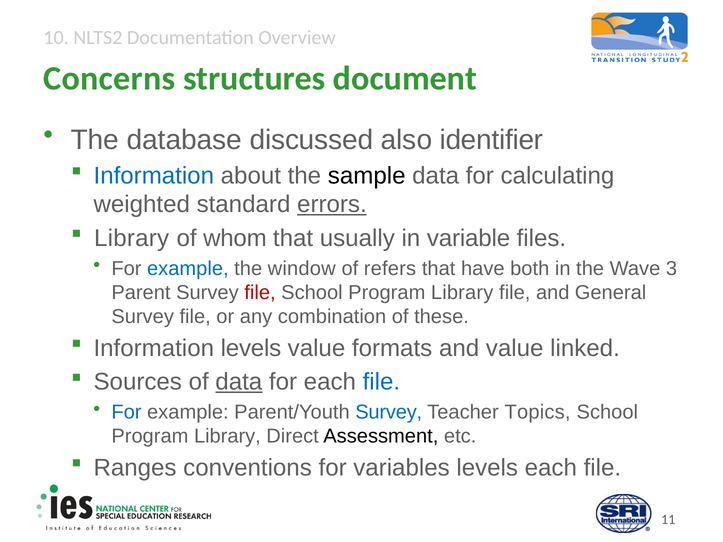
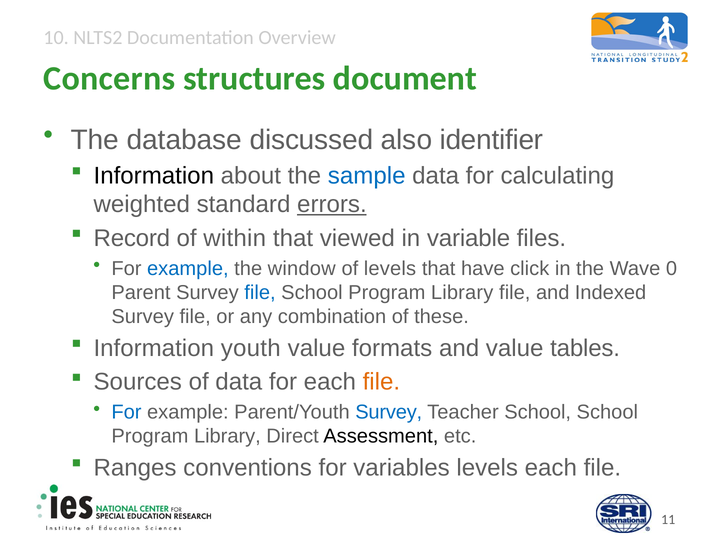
Information at (154, 176) colour: blue -> black
sample colour: black -> blue
Library at (132, 238): Library -> Record
whom: whom -> within
usually: usually -> viewed
of refers: refers -> levels
both: both -> click
3: 3 -> 0
file at (260, 293) colour: red -> blue
General: General -> Indexed
Information levels: levels -> youth
linked: linked -> tables
data at (239, 382) underline: present -> none
file at (381, 382) colour: blue -> orange
Teacher Topics: Topics -> School
